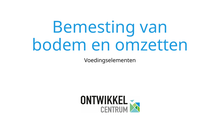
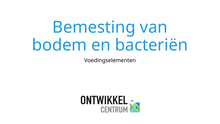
omzetten: omzetten -> bacteriën
